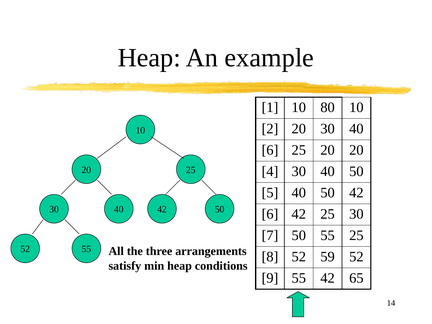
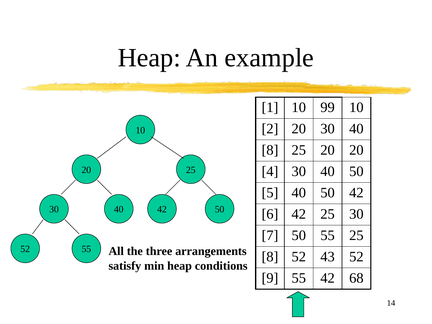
80: 80 -> 99
6 at (270, 150): 6 -> 8
59: 59 -> 43
65: 65 -> 68
